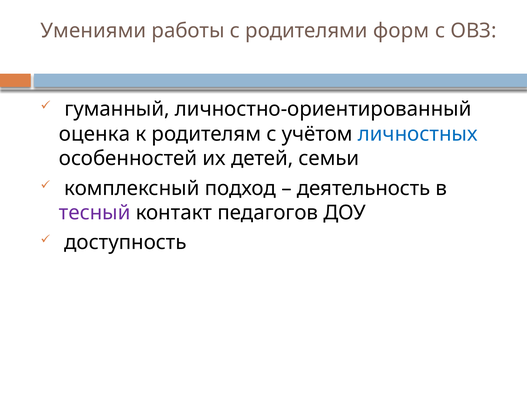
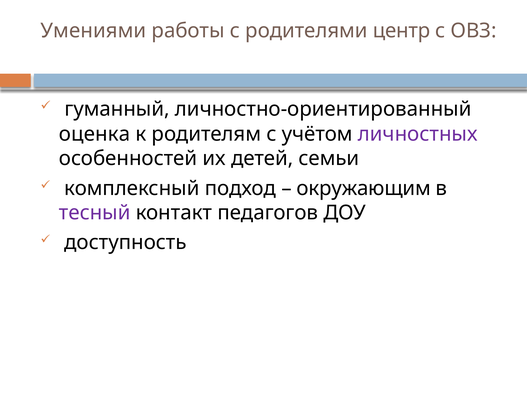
форм: форм -> центр
личностных colour: blue -> purple
деятельность: деятельность -> окружающим
